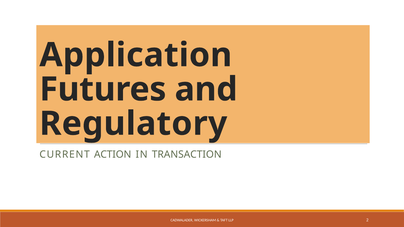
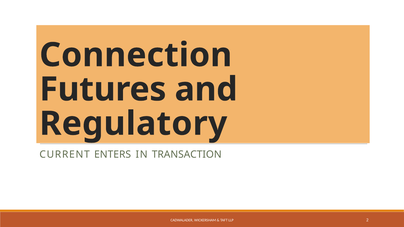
Application: Application -> Connection
ACTION: ACTION -> ENTERS
